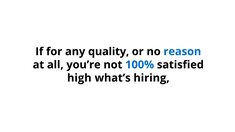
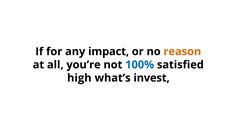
quality: quality -> impact
reason colour: blue -> orange
hiring: hiring -> invest
